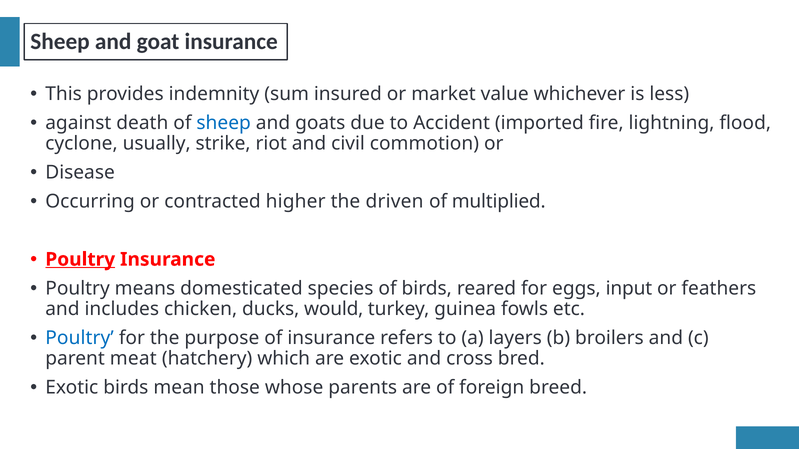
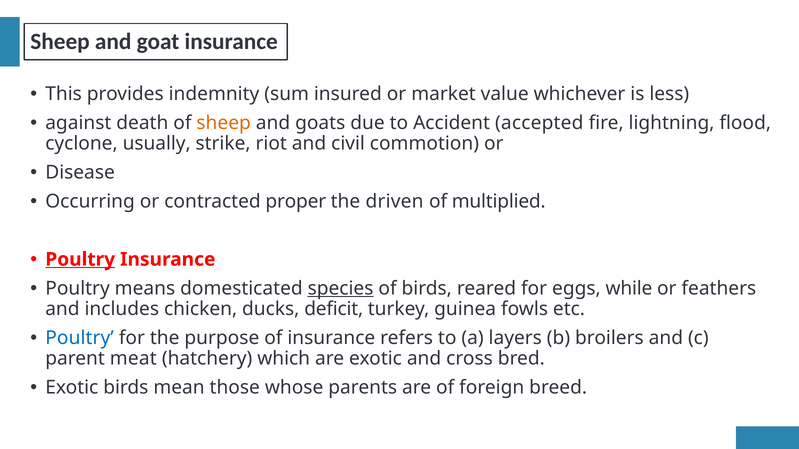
sheep at (224, 123) colour: blue -> orange
imported: imported -> accepted
higher: higher -> proper
species underline: none -> present
input: input -> while
would: would -> deficit
